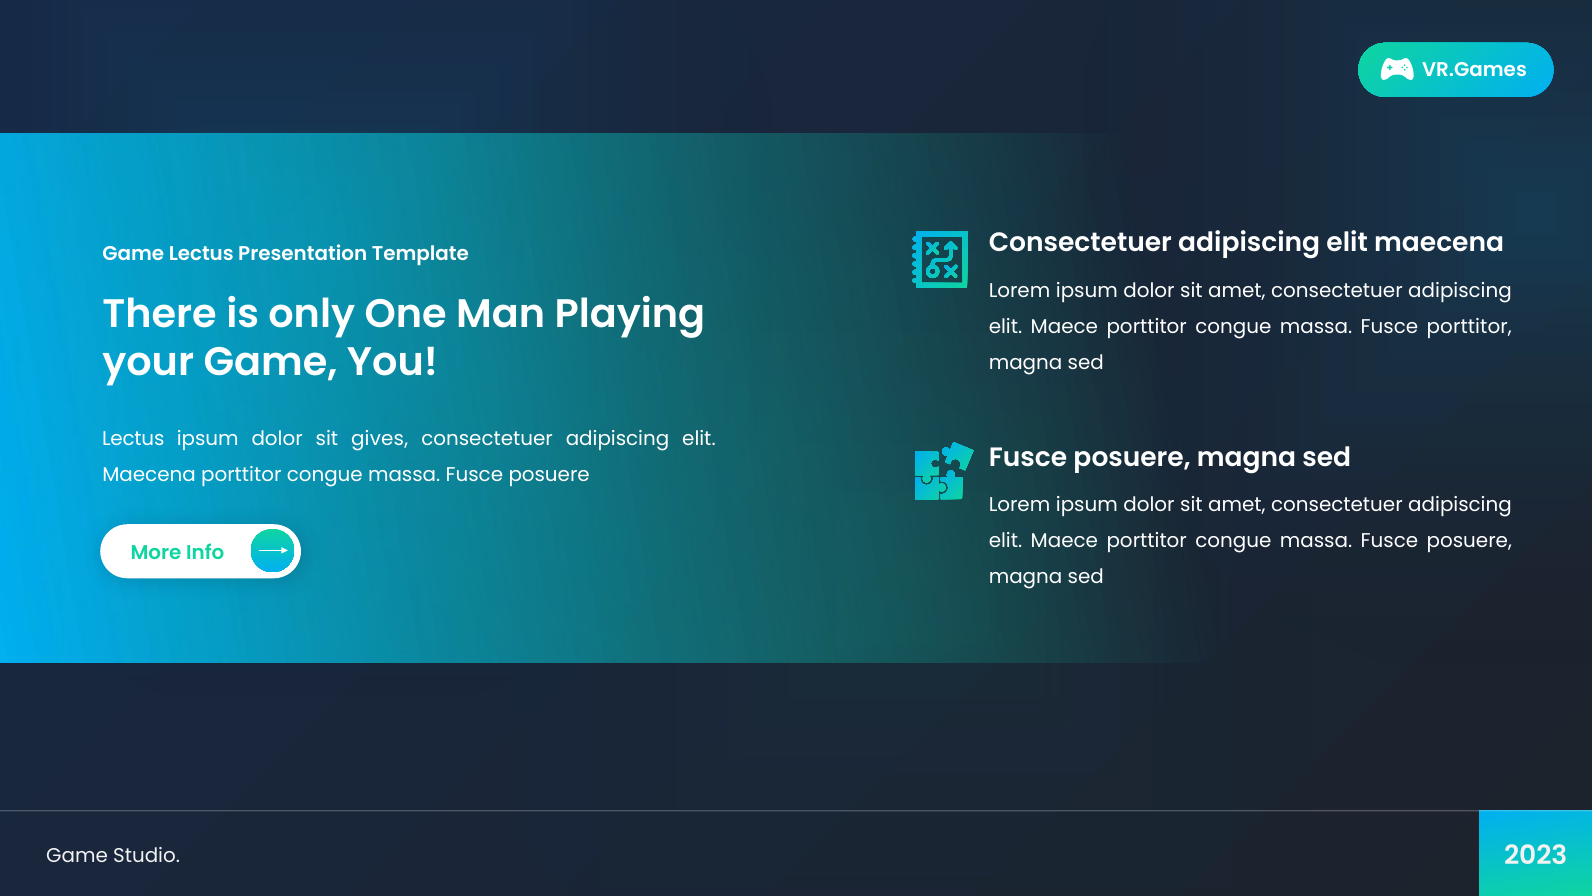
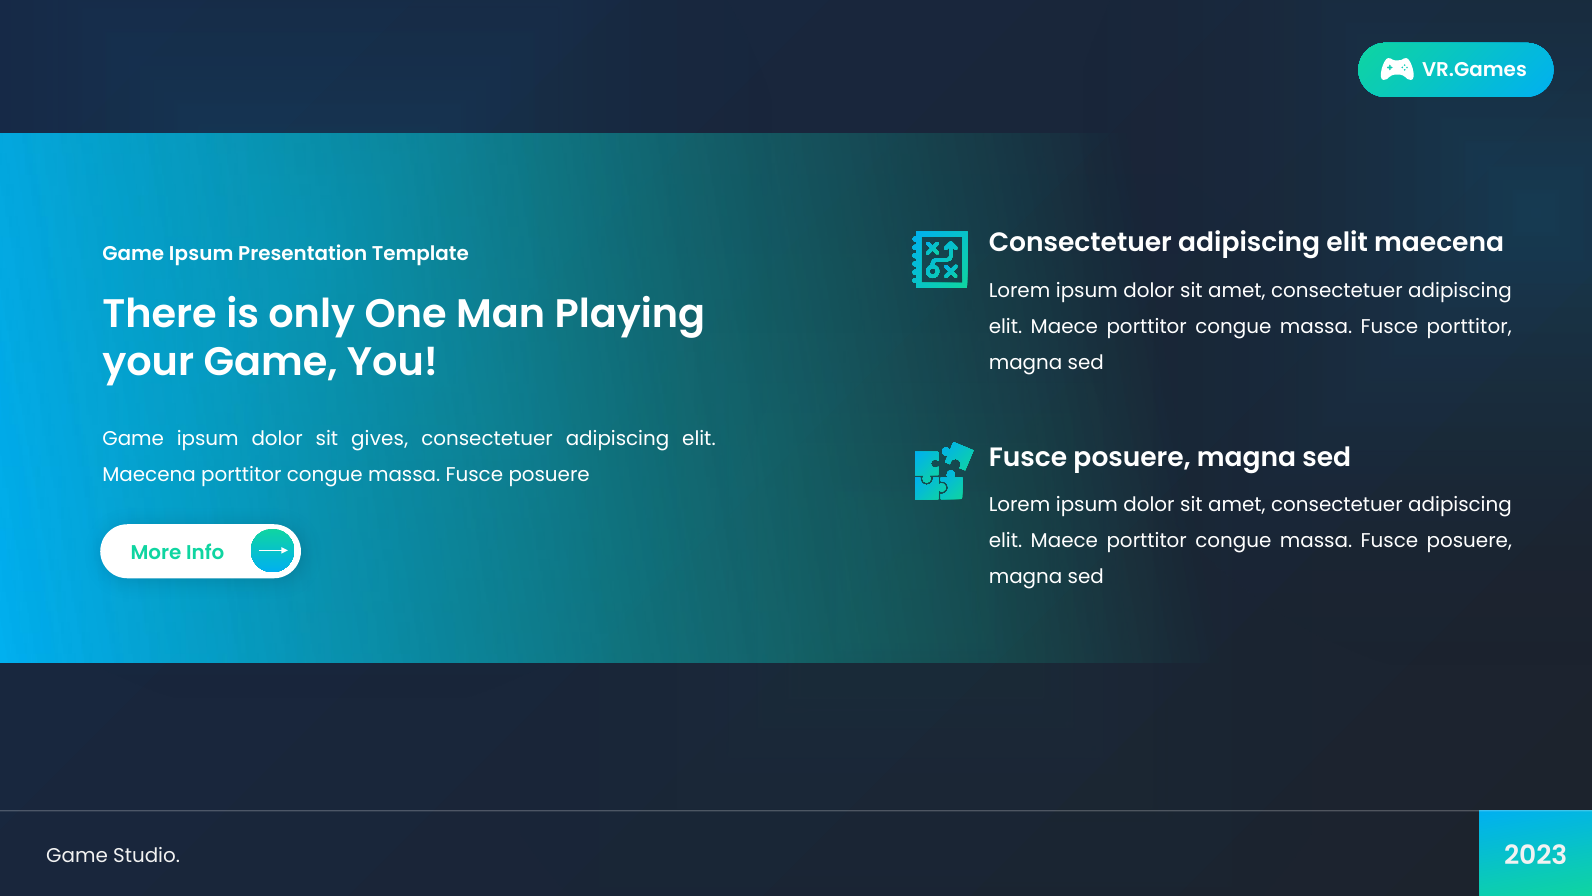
Lectus at (201, 253): Lectus -> Ipsum
Lectus at (133, 438): Lectus -> Game
